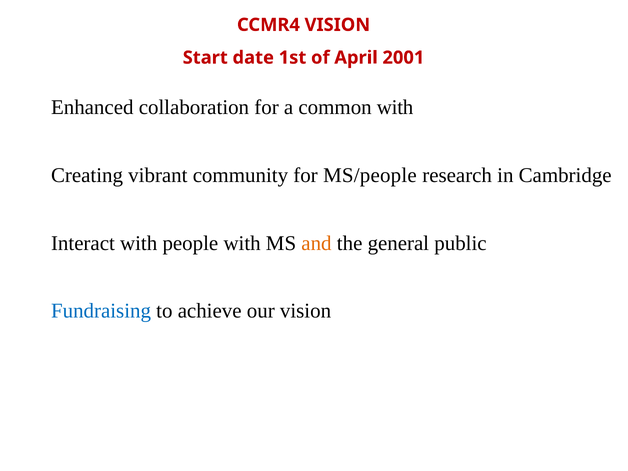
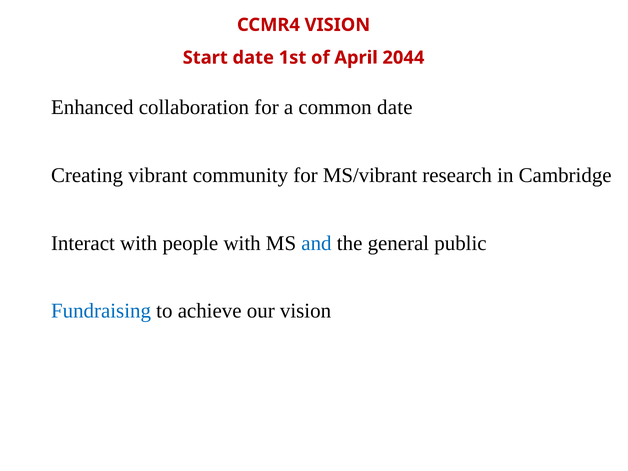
2001: 2001 -> 2044
common with: with -> date
MS/people: MS/people -> MS/vibrant
and colour: orange -> blue
